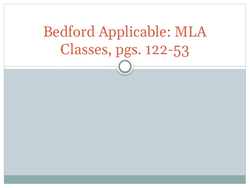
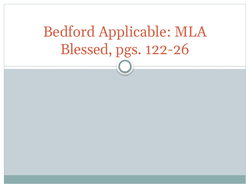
Classes: Classes -> Blessed
122-53: 122-53 -> 122-26
